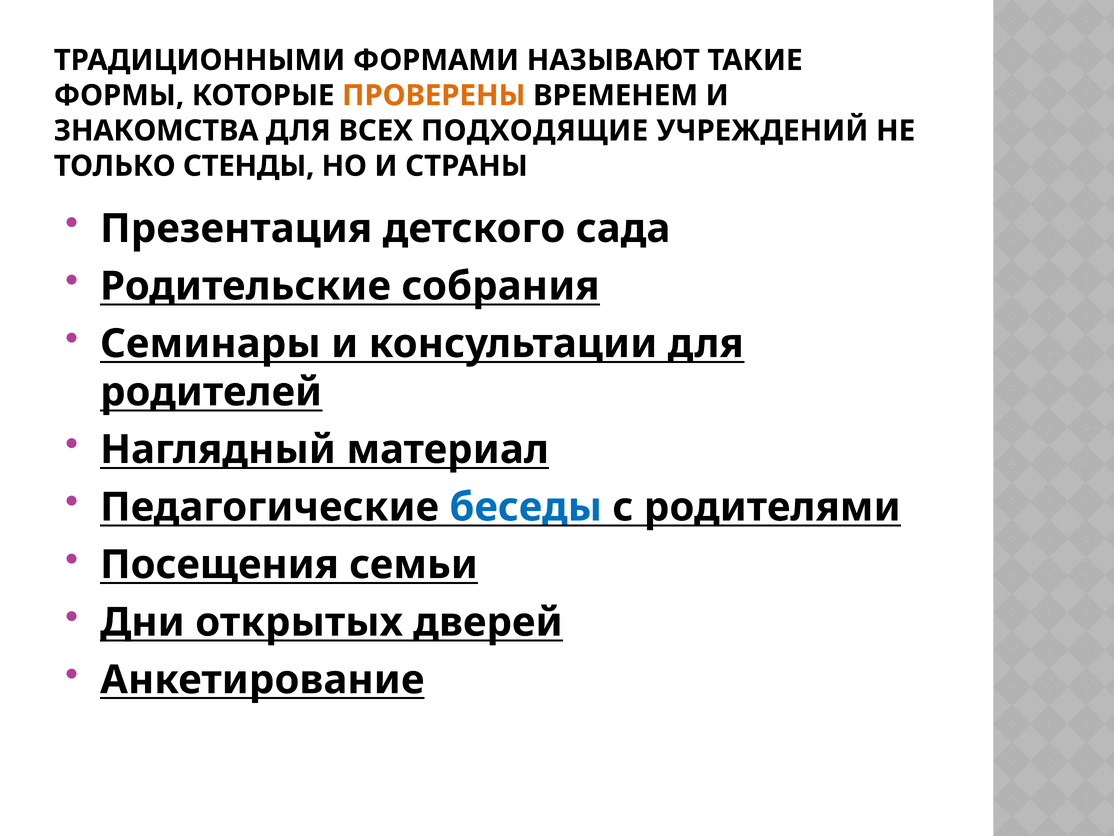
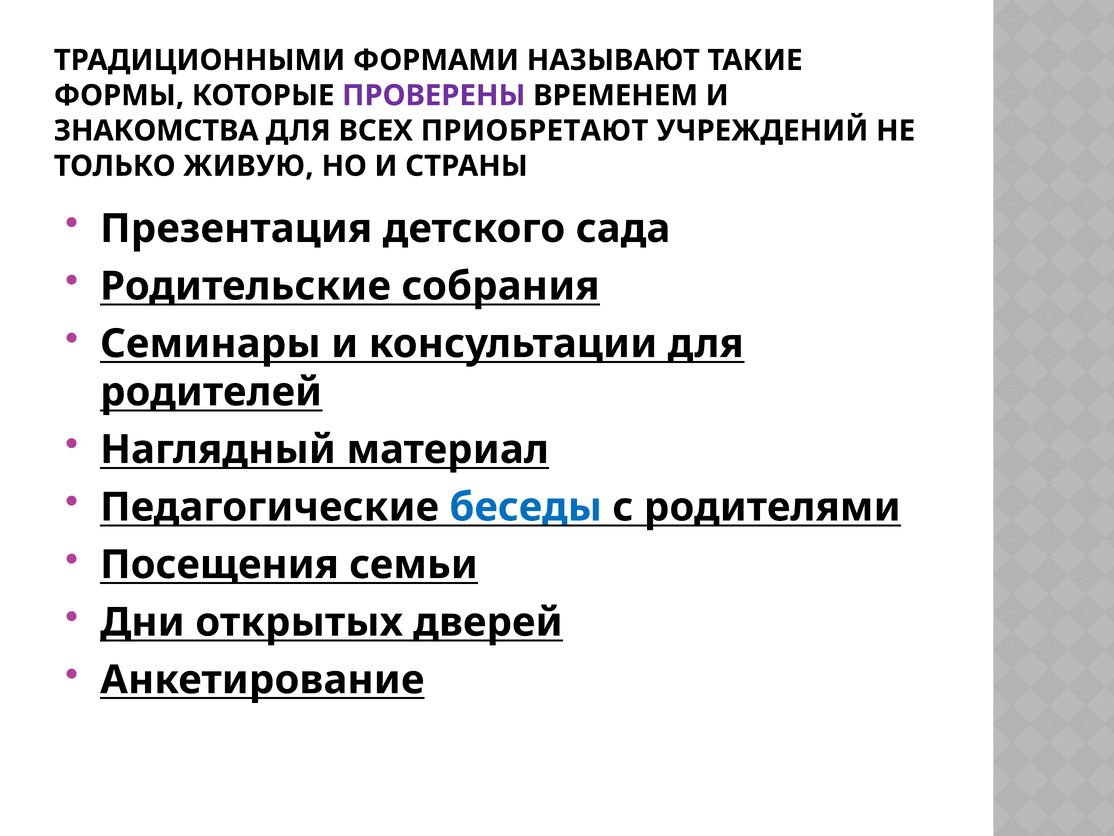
ПРОВЕРЕНЫ colour: orange -> purple
ПОДХОДЯЩИЕ: ПОДХОДЯЩИЕ -> ПРИОБРЕТАЮТ
СТЕНДЫ: СТЕНДЫ -> ЖИВУЮ
